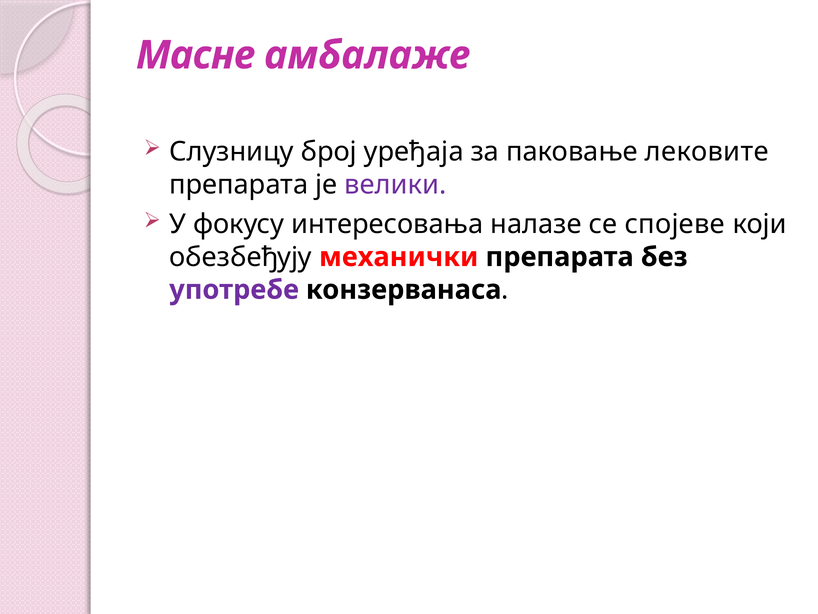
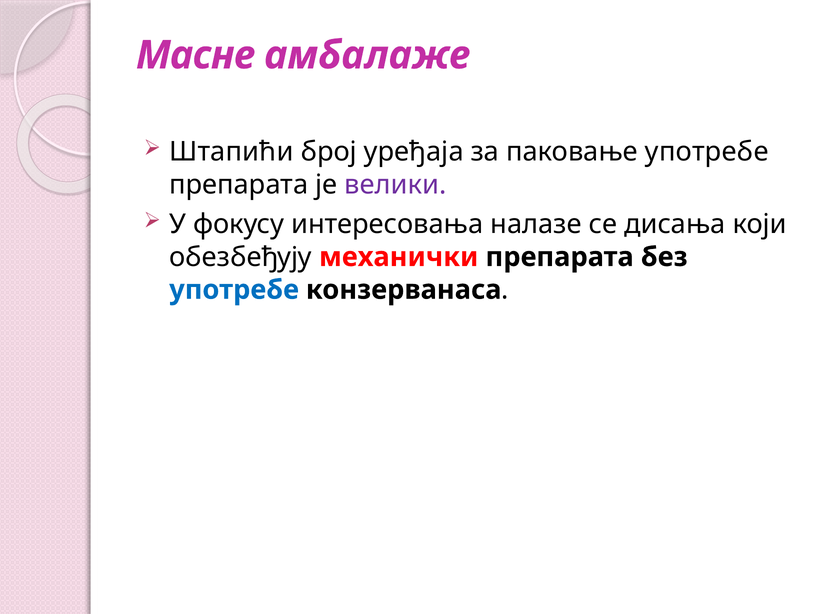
Слузницу: Слузницу -> Штапићи
паковање лековите: лековите -> употребе
спојеве: спојеве -> дисања
употребе at (234, 290) colour: purple -> blue
